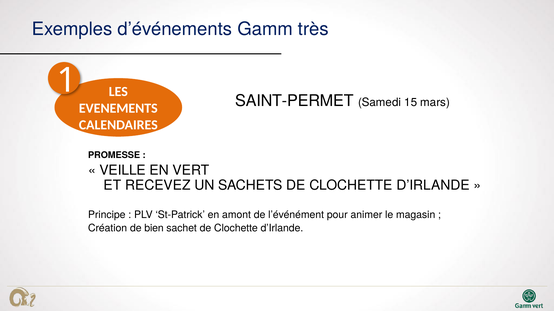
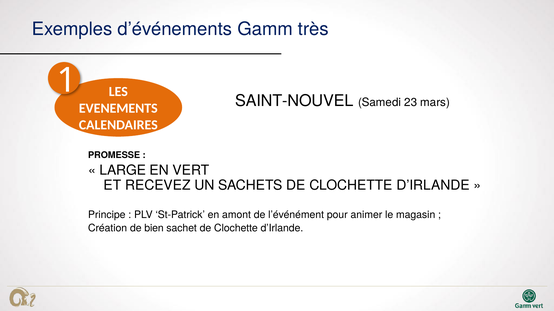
SAINT-PERMET: SAINT-PERMET -> SAINT-NOUVEL
15: 15 -> 23
VEILLE: VEILLE -> LARGE
